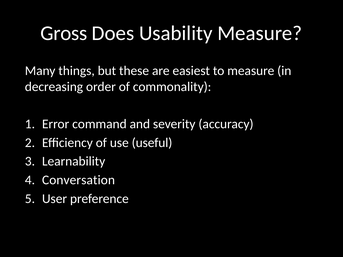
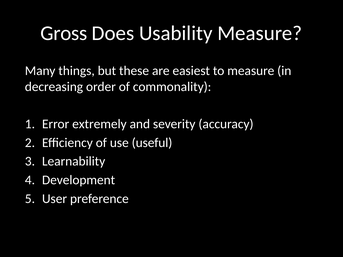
command: command -> extremely
Conversation: Conversation -> Development
